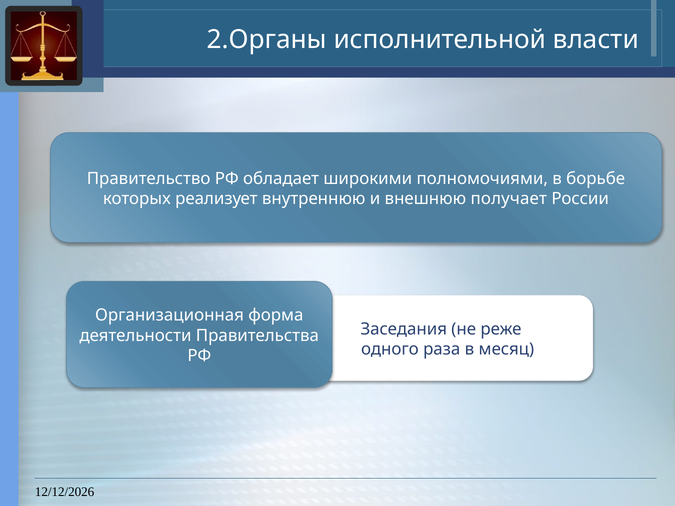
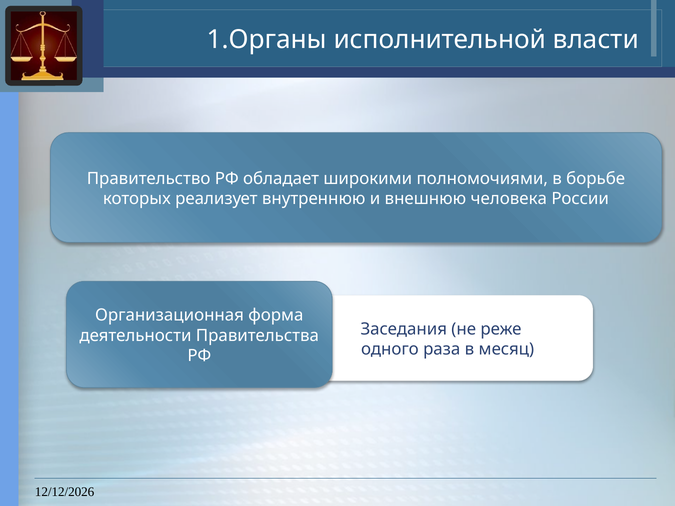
2.Органы: 2.Органы -> 1.Органы
получает: получает -> человека
